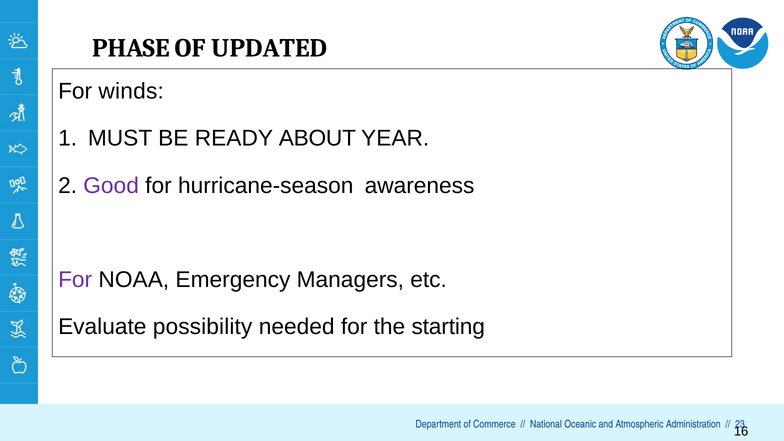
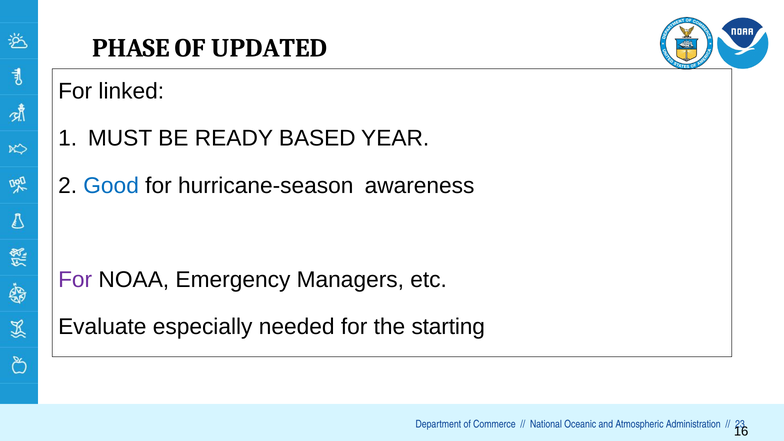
winds: winds -> linked
ABOUT: ABOUT -> BASED
Good colour: purple -> blue
possibility: possibility -> especially
